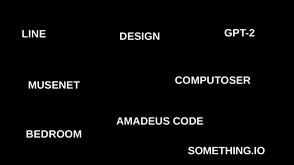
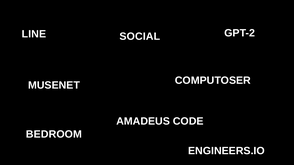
DESIGN: DESIGN -> SOCIAL
SOMETHING.IO: SOMETHING.IO -> ENGINEERS.IO
